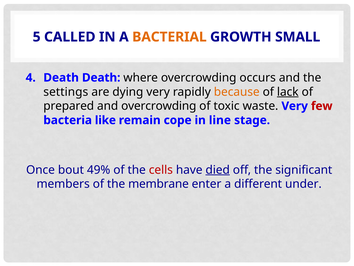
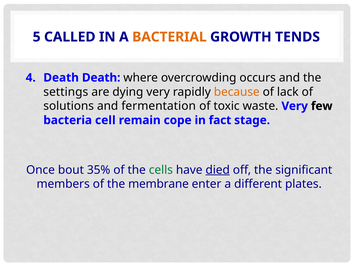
SMALL: SMALL -> TENDS
lack underline: present -> none
prepared: prepared -> solutions
and overcrowding: overcrowding -> fermentation
few colour: red -> black
like: like -> cell
line: line -> fact
49%: 49% -> 35%
cells colour: red -> green
under: under -> plates
